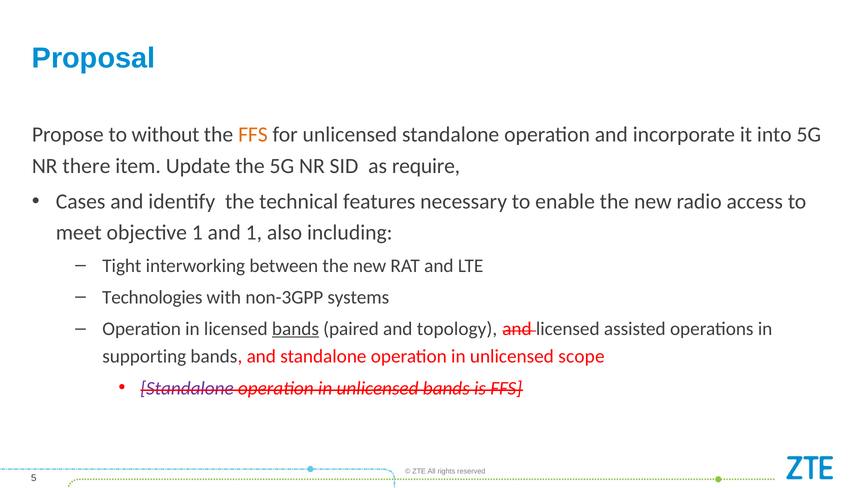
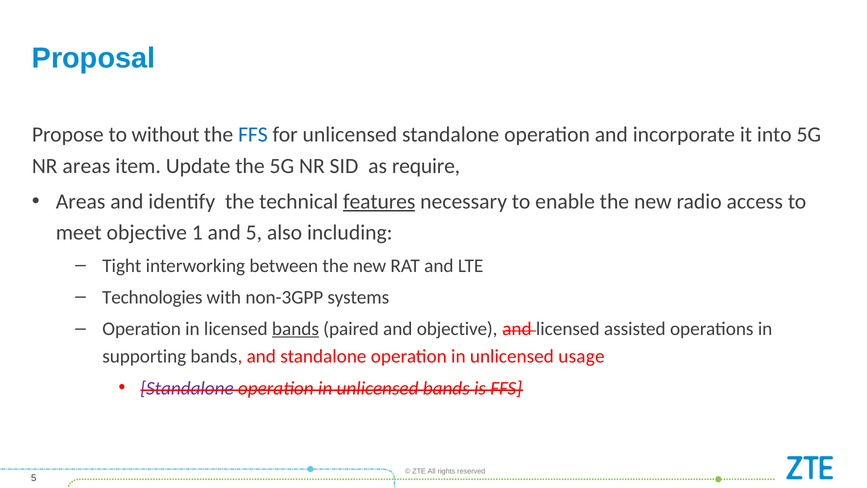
FFS at (253, 135) colour: orange -> blue
NR there: there -> areas
Cases at (81, 201): Cases -> Areas
features underline: none -> present
and 1: 1 -> 5
and topology: topology -> objective
scope: scope -> usage
